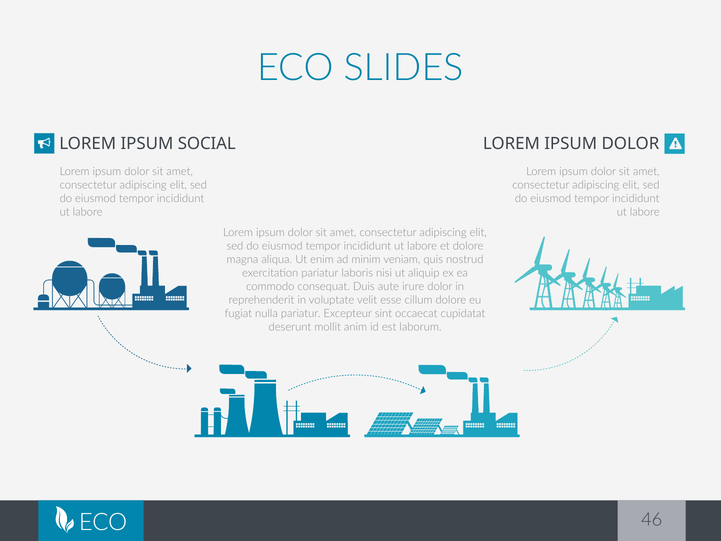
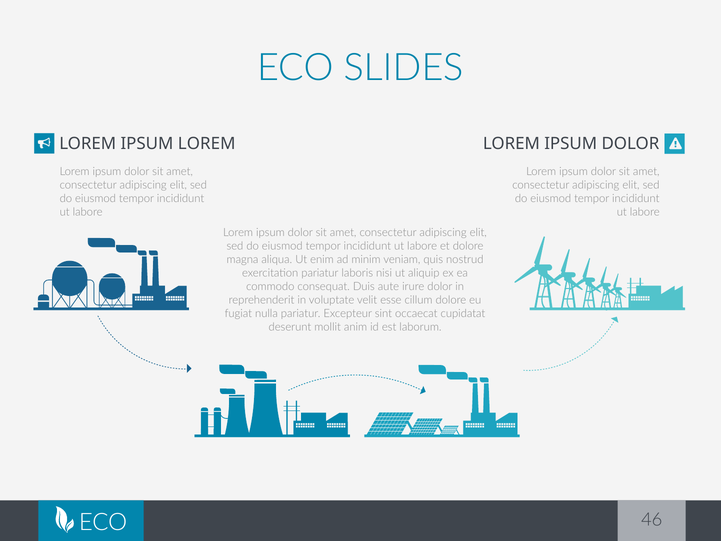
IPSUM SOCIAL: SOCIAL -> LOREM
